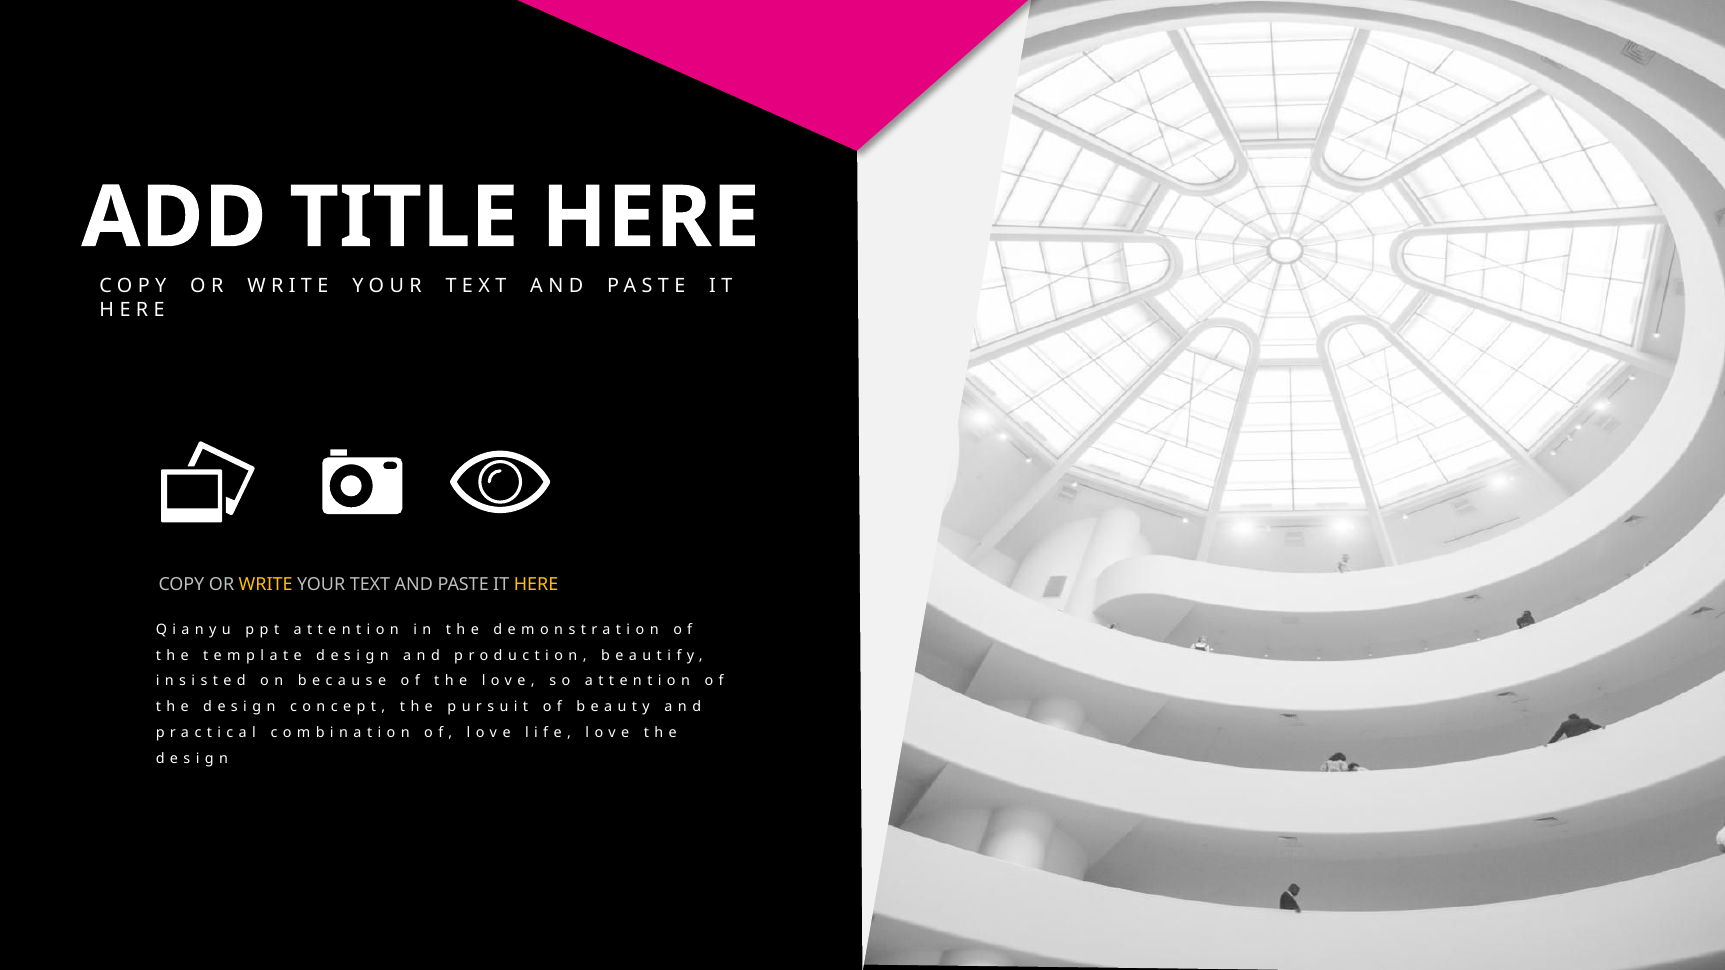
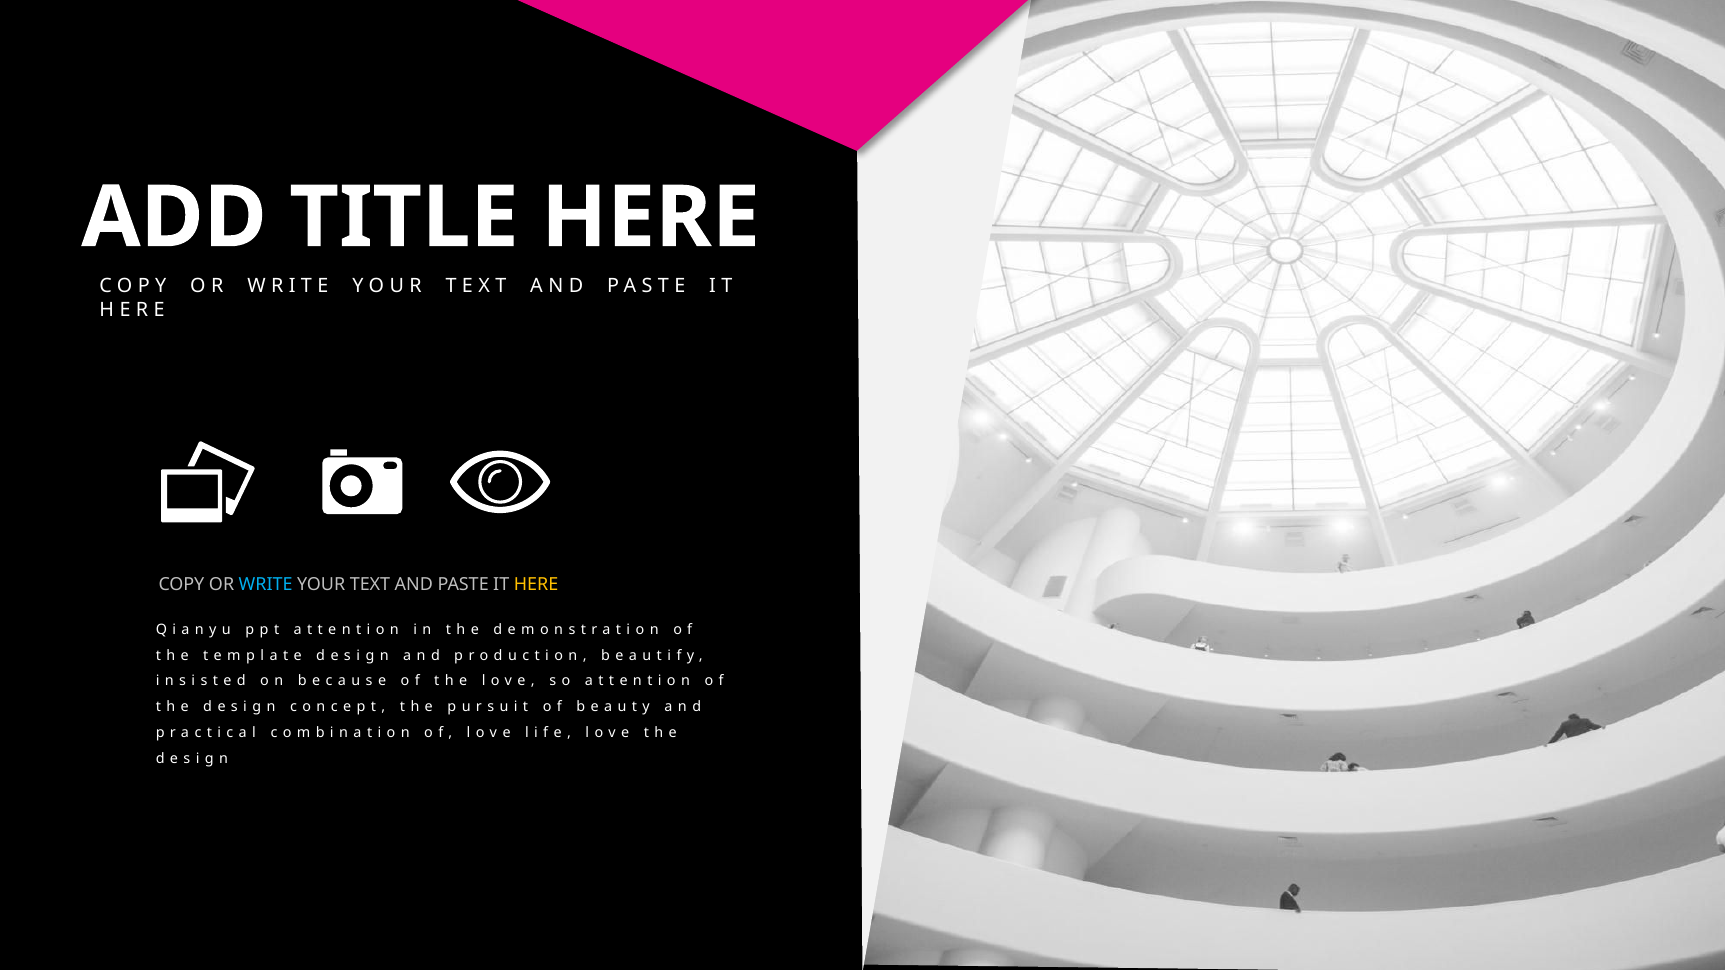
WRITE colour: yellow -> light blue
